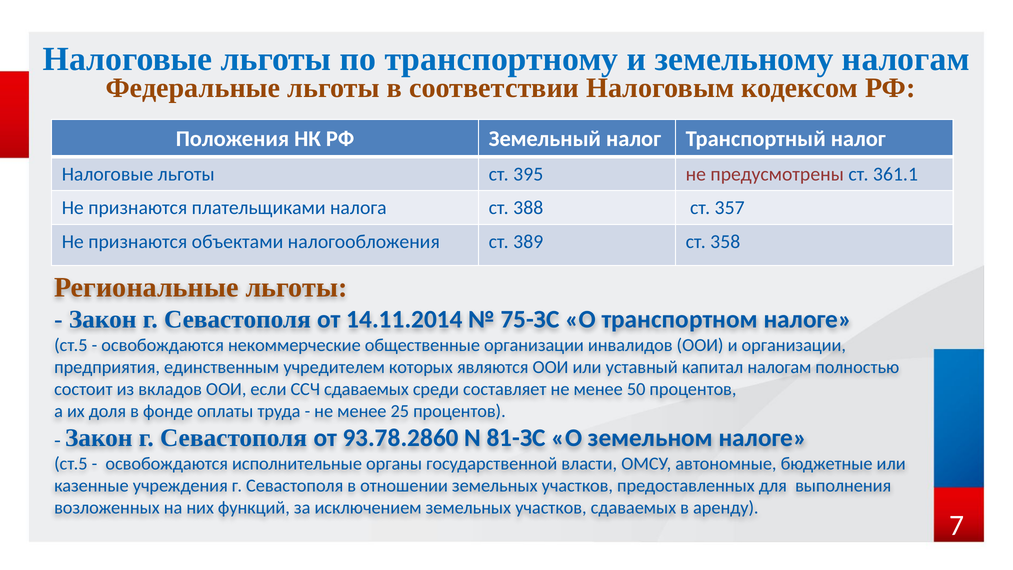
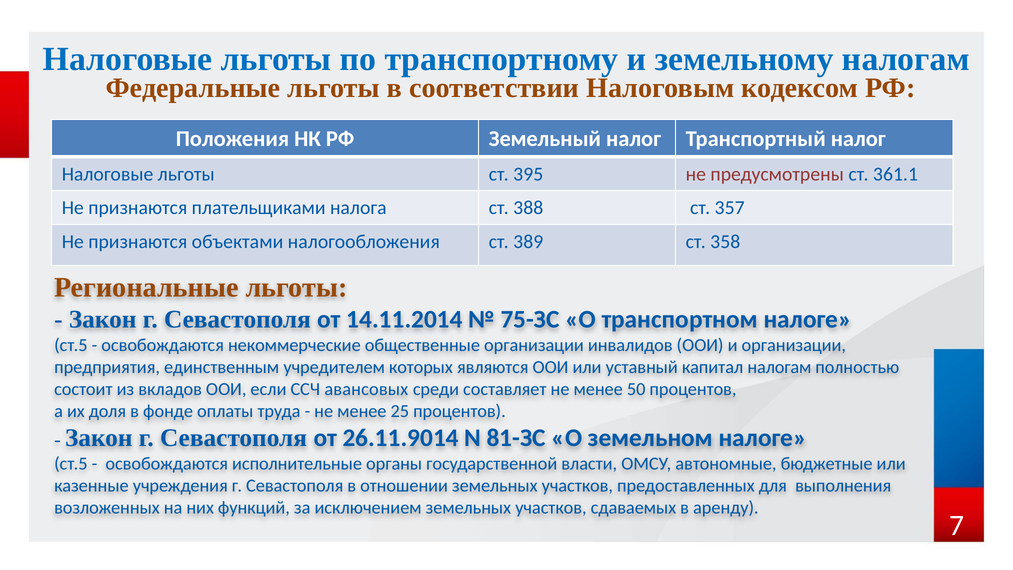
ССЧ сдаваемых: сдаваемых -> авансовых
93.78.2860: 93.78.2860 -> 26.11.9014
